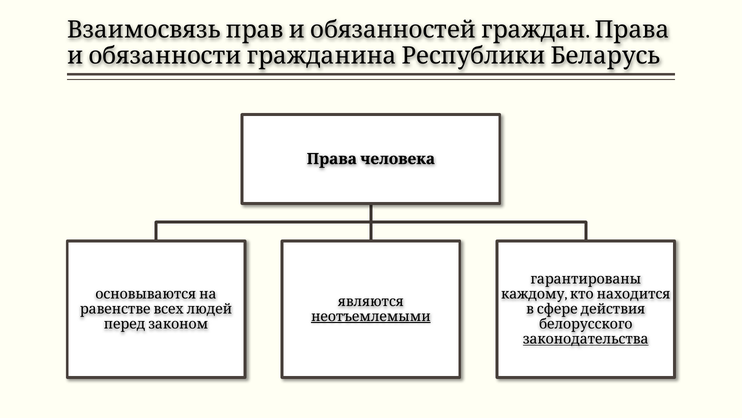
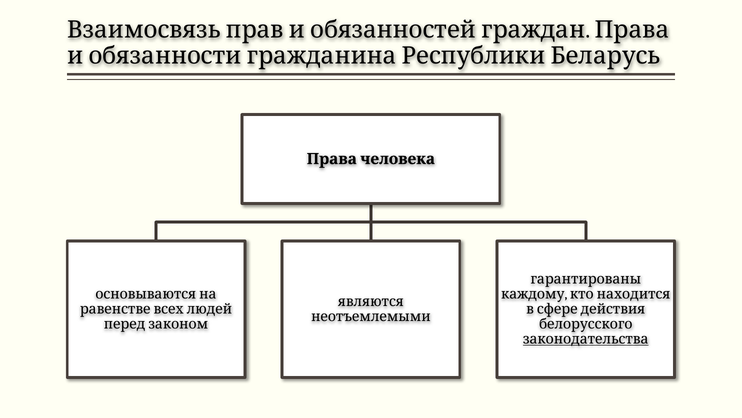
неотъемлемыми underline: present -> none
